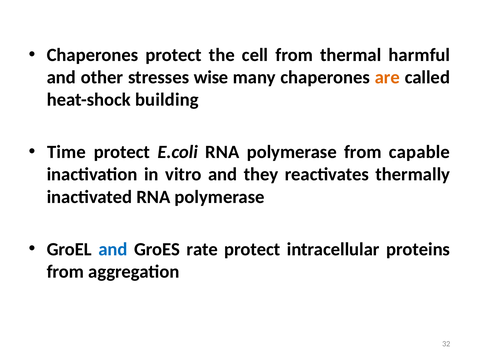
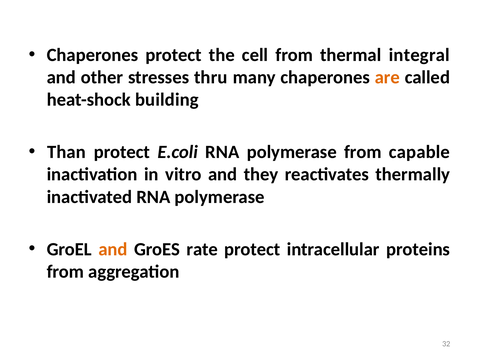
harmful: harmful -> integral
wise: wise -> thru
Time: Time -> Than
and at (113, 249) colour: blue -> orange
